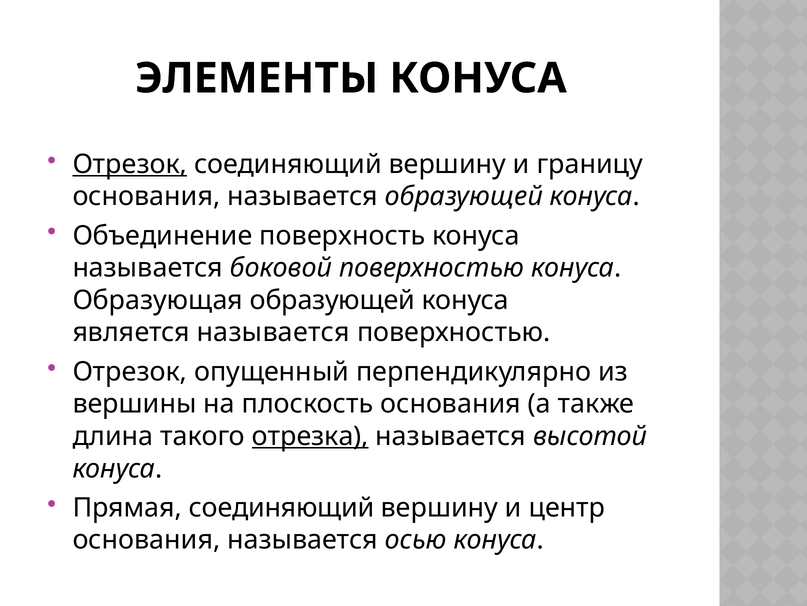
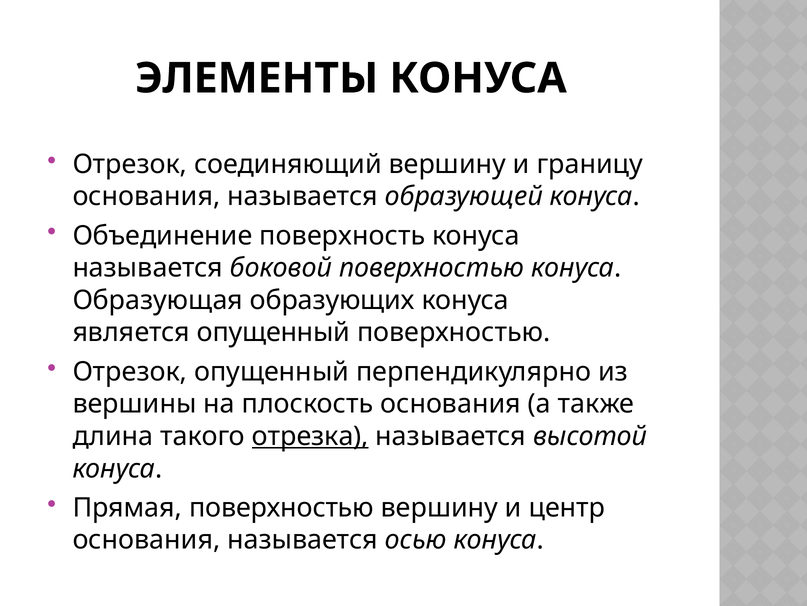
Отрезок at (130, 164) underline: present -> none
Образующая образующей: образующей -> образующих
является называется: называется -> опущенный
Прямая соединяющий: соединяющий -> поверхностью
